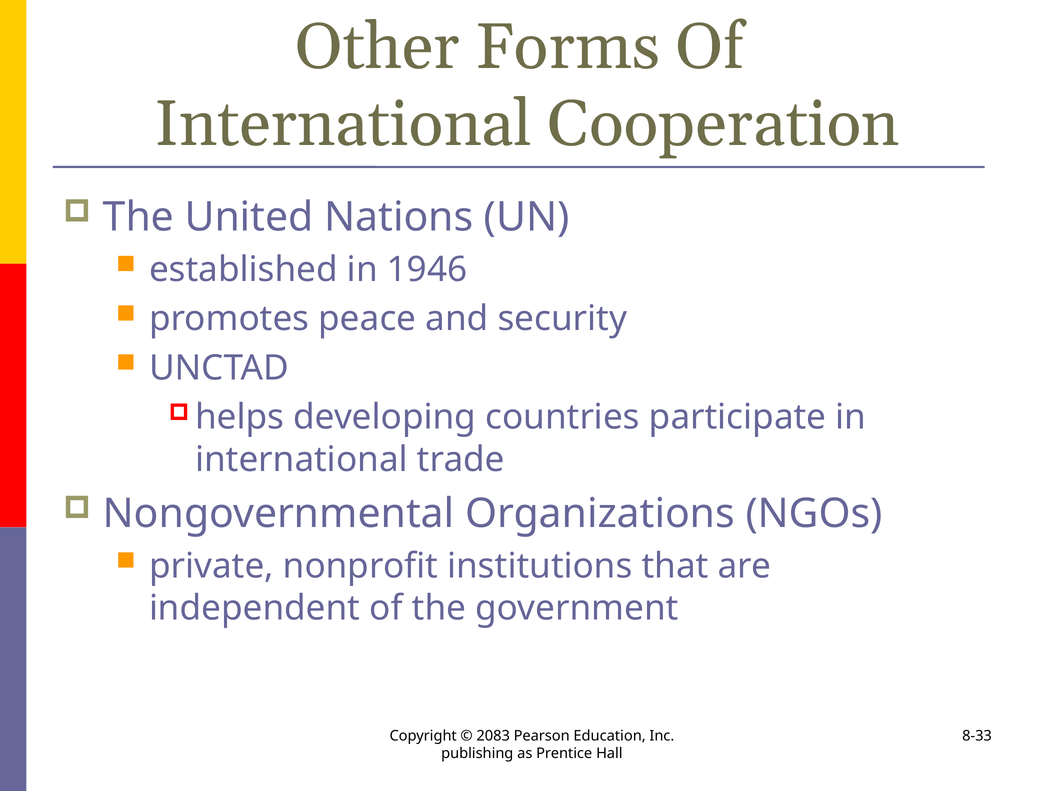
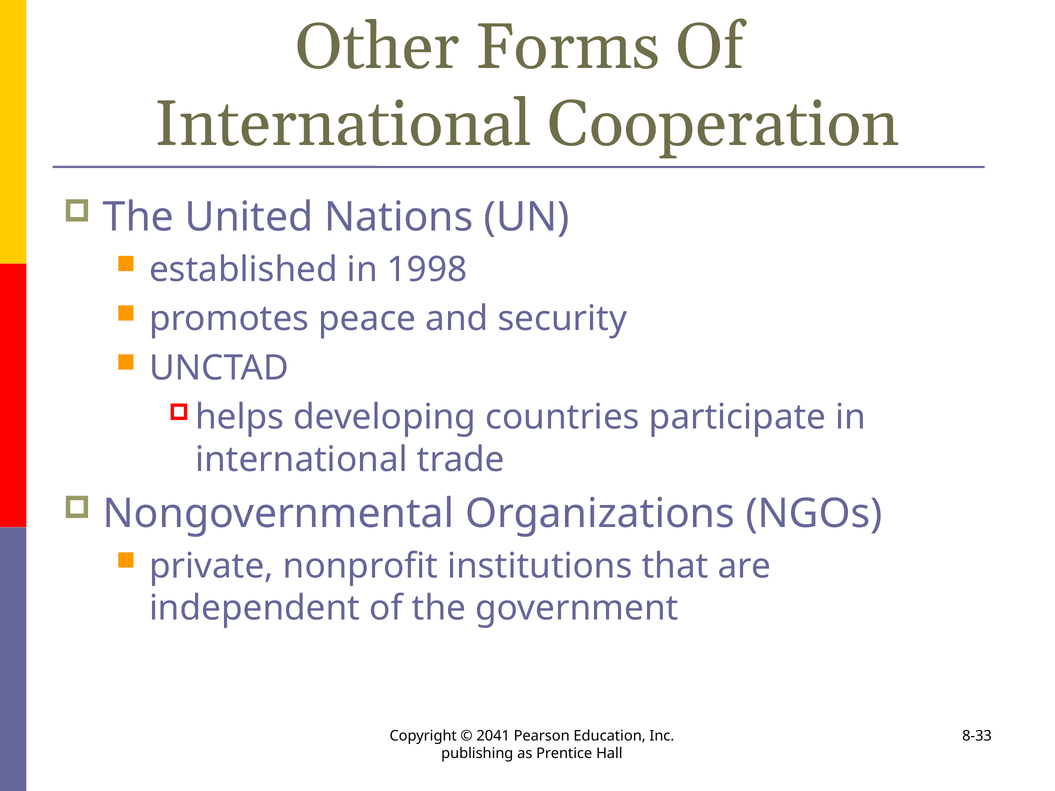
1946: 1946 -> 1998
2083: 2083 -> 2041
